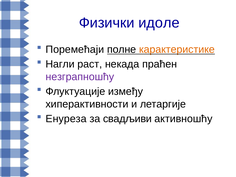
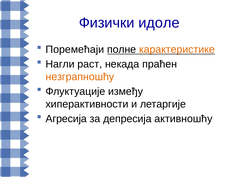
незграпношћу colour: purple -> orange
Енуреза: Енуреза -> Агресија
свадљиви: свадљиви -> депресија
